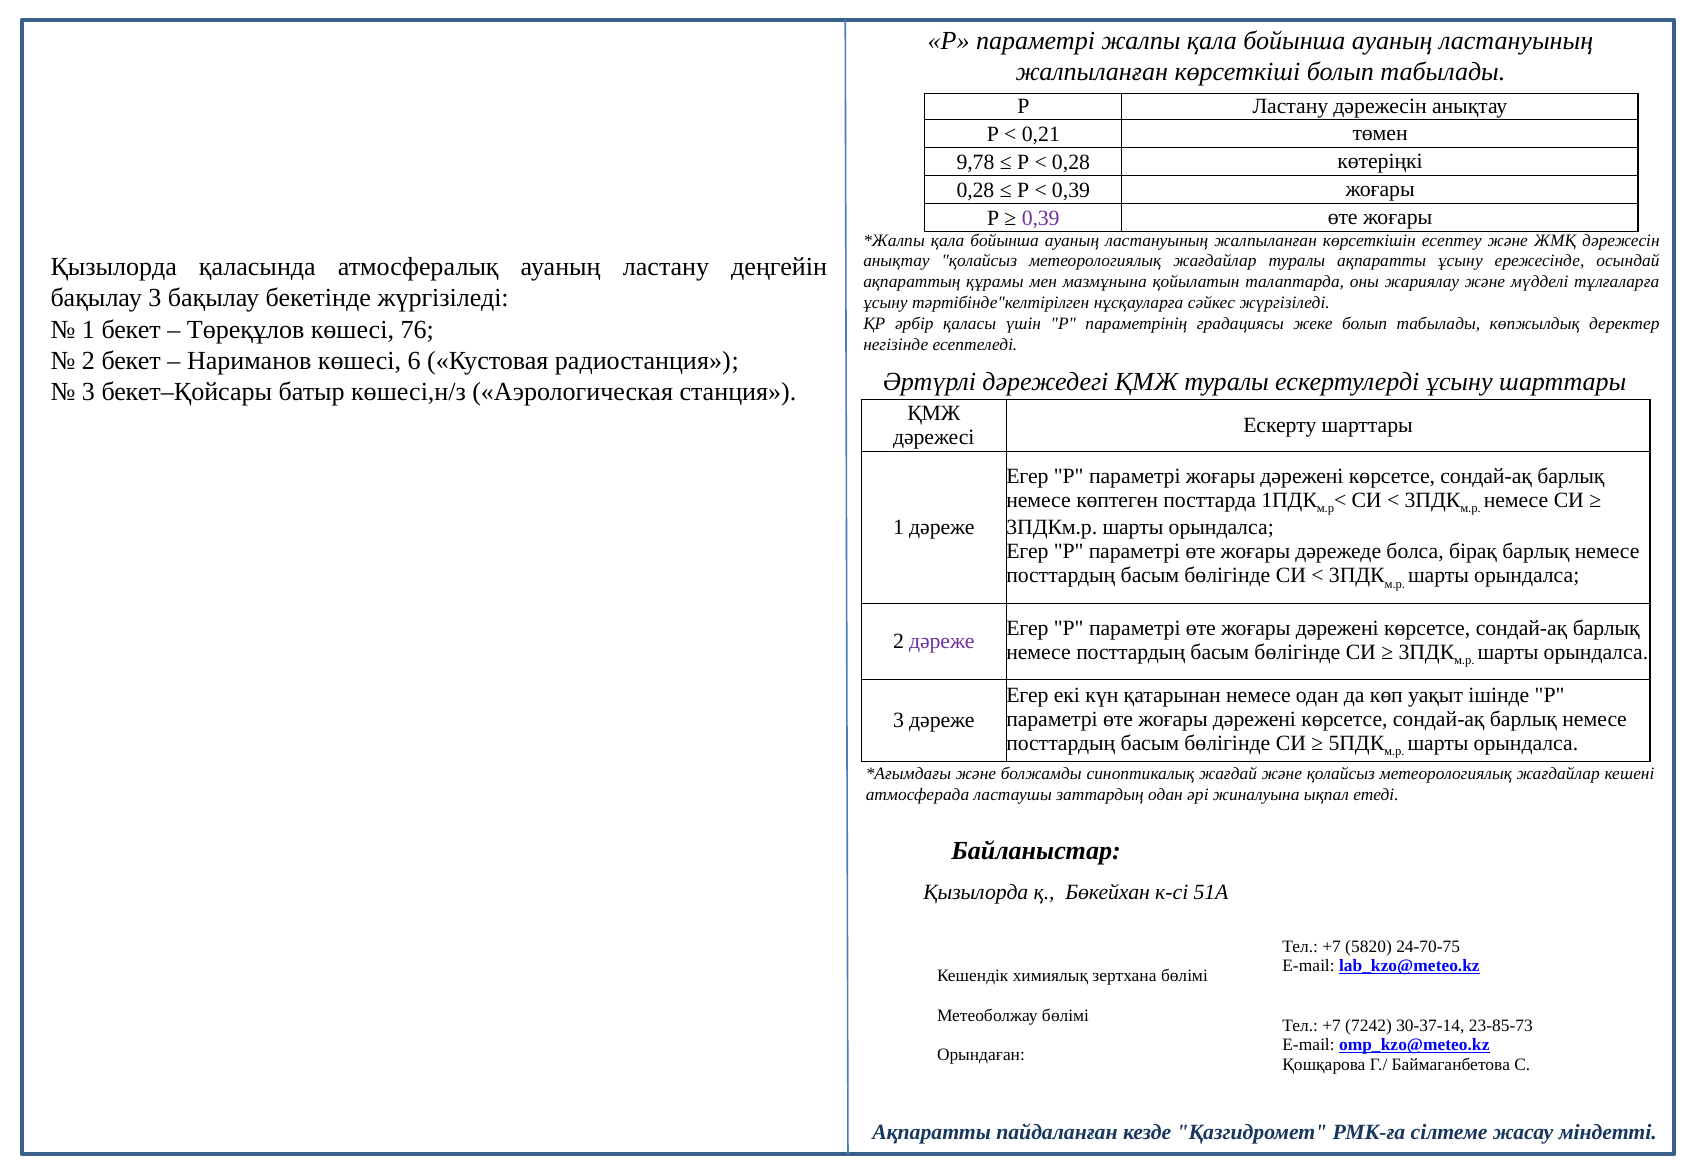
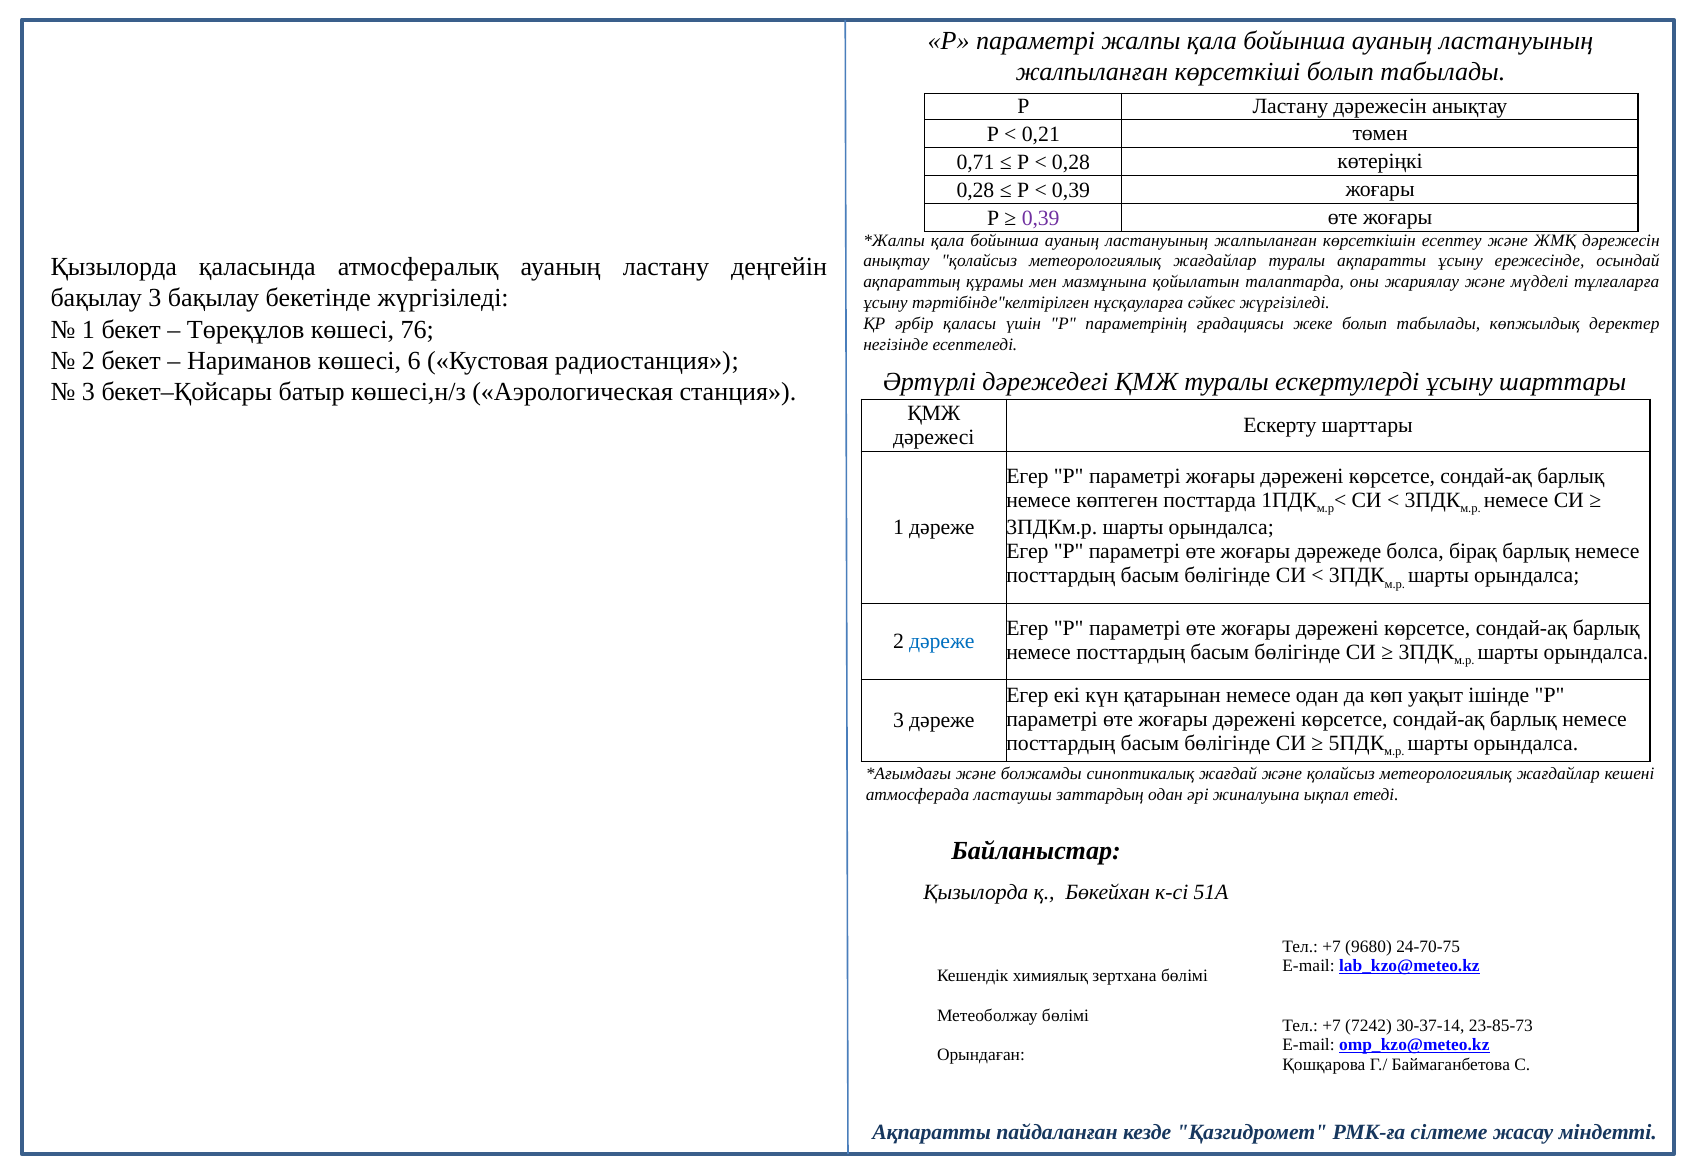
9,78: 9,78 -> 0,71
дәреже at (942, 642) colour: purple -> blue
5820: 5820 -> 9680
